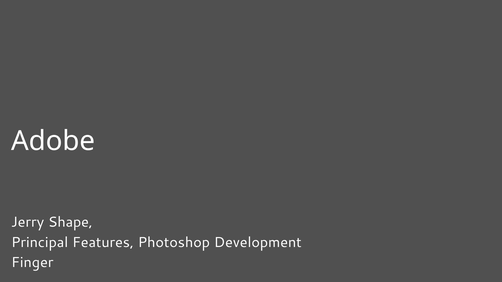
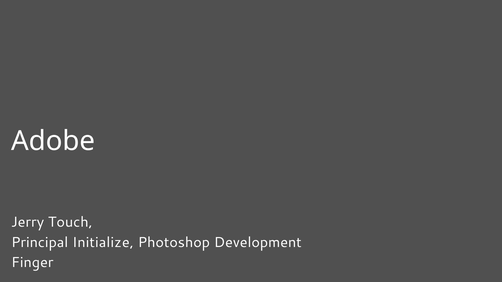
Shape: Shape -> Touch
Features: Features -> Initialize
